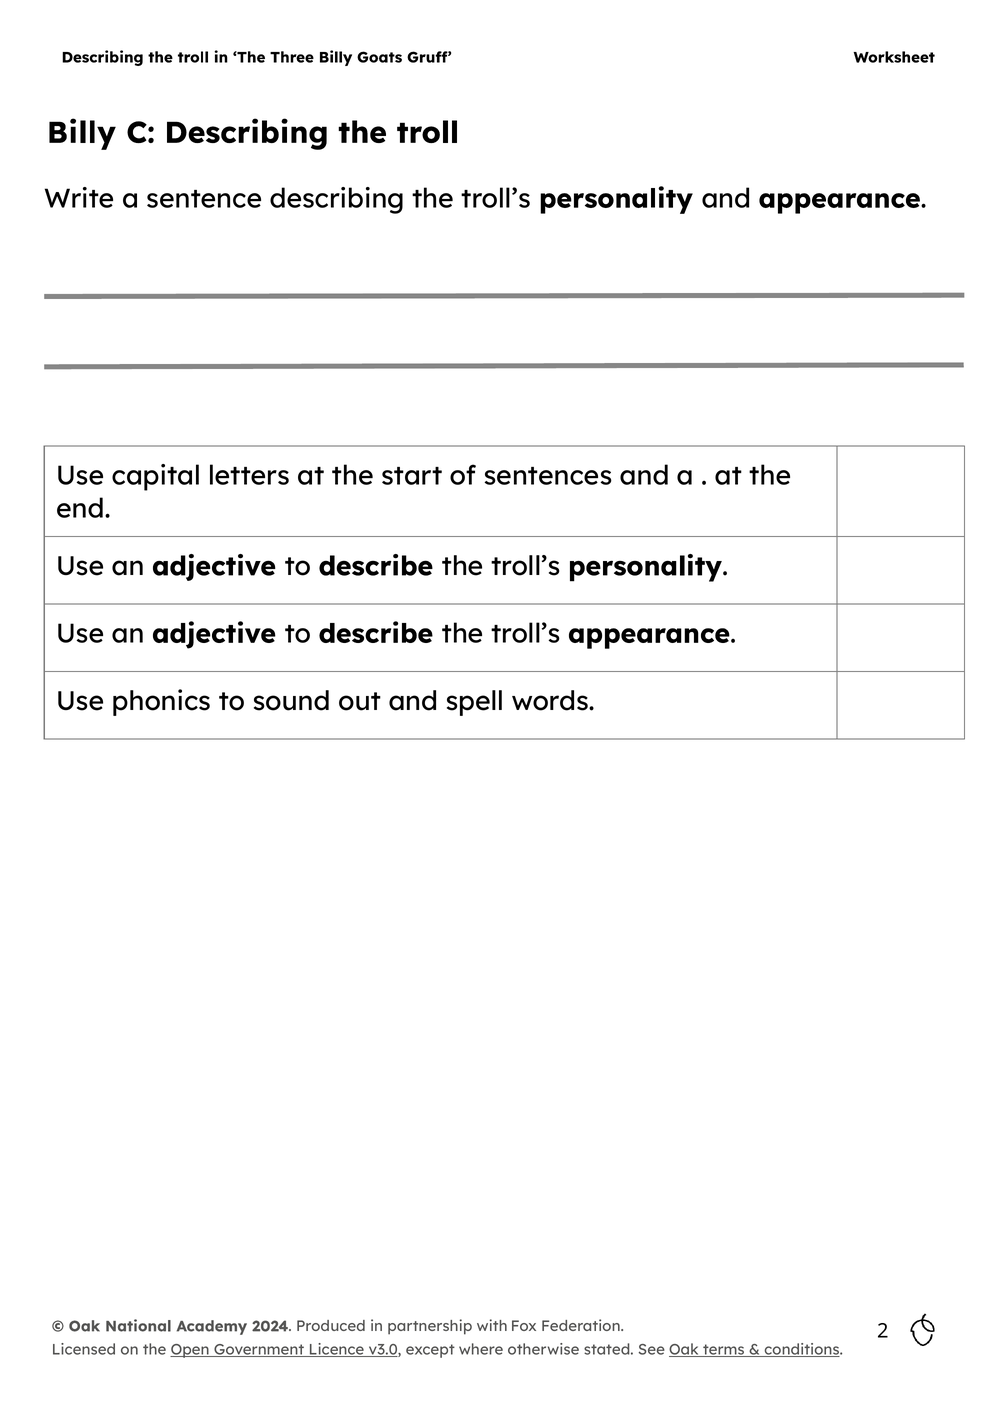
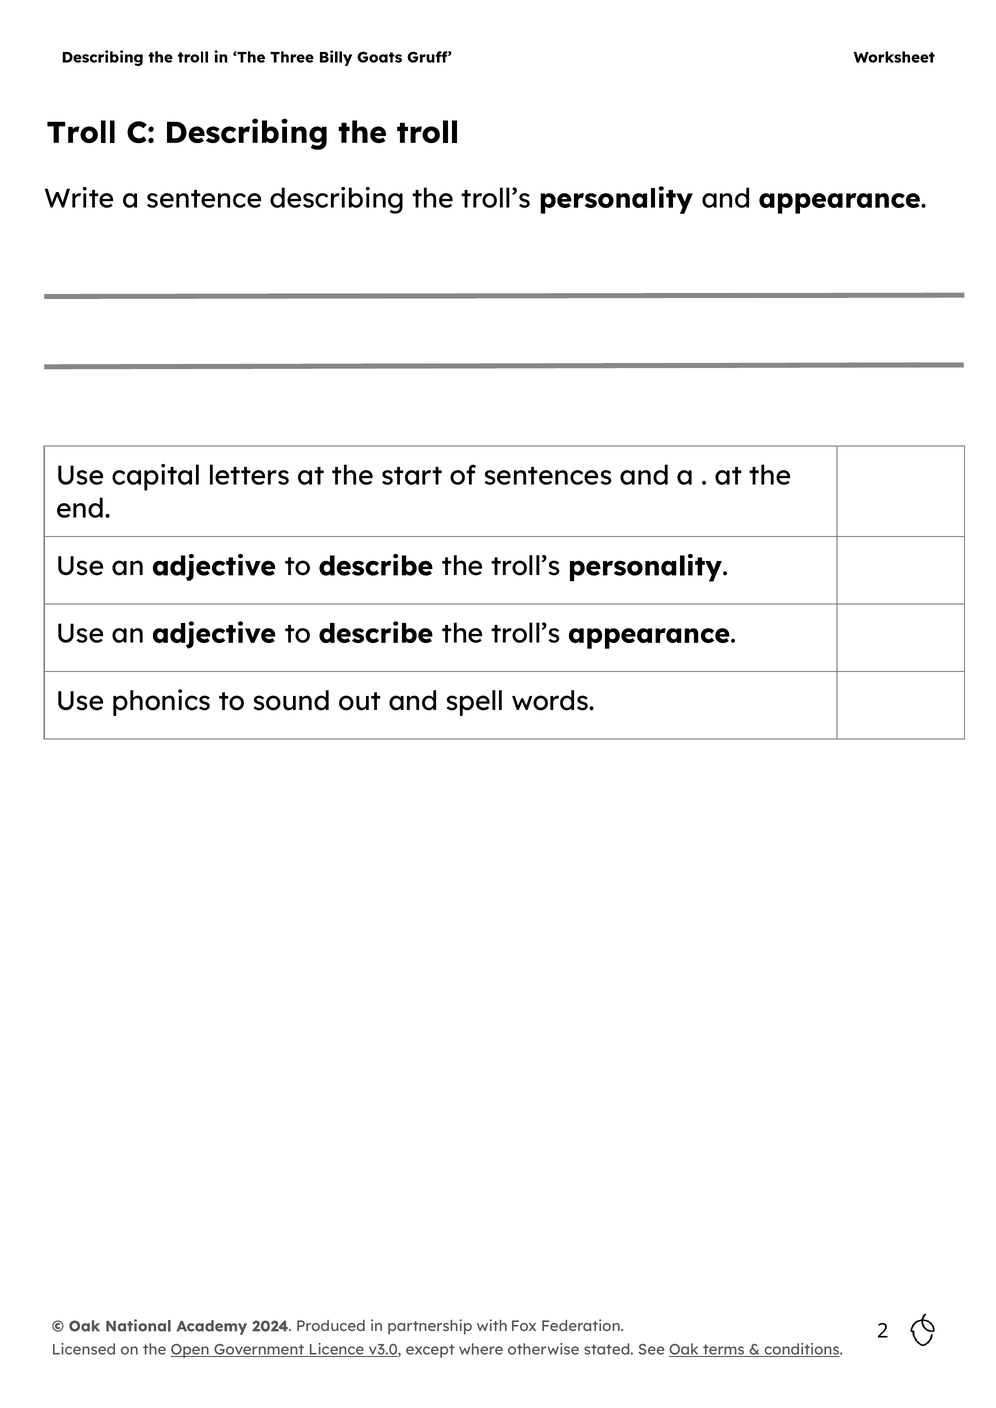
Billy at (81, 133): Billy -> Troll
